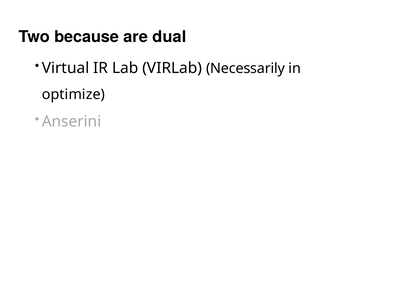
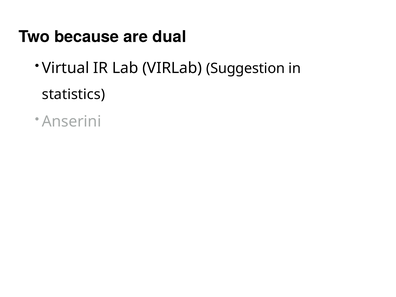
Necessarily: Necessarily -> Suggestion
optimize: optimize -> statistics
